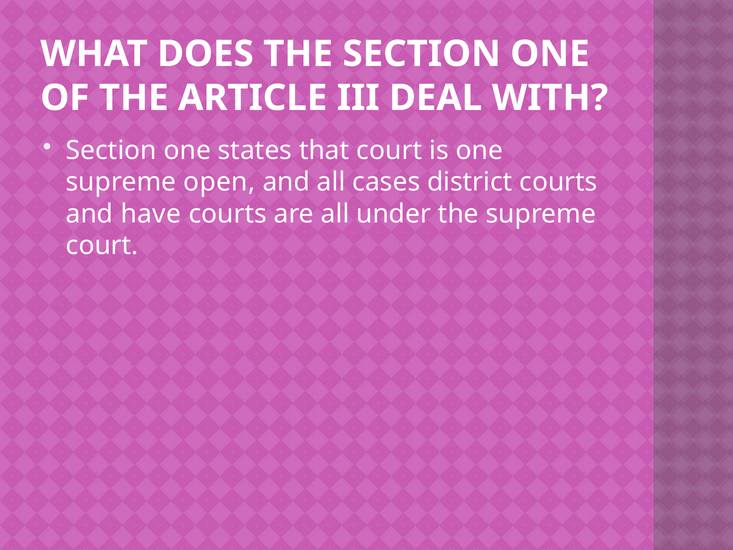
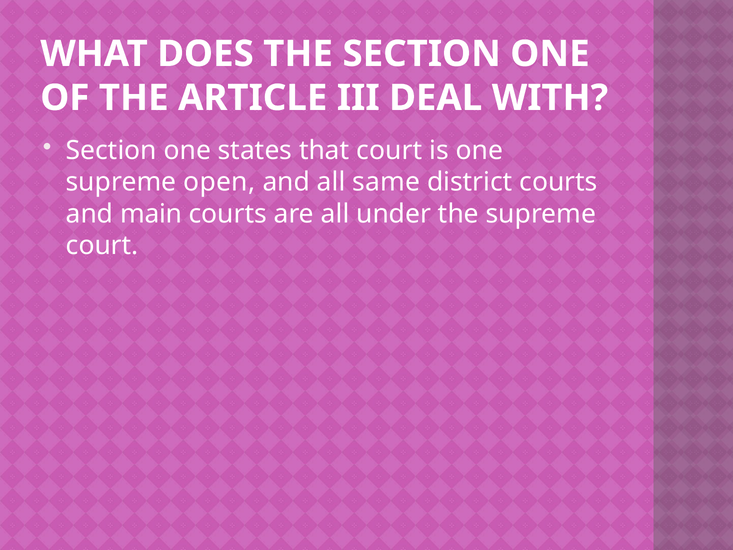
cases: cases -> same
have: have -> main
